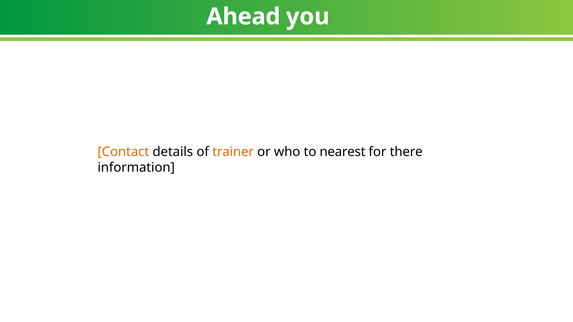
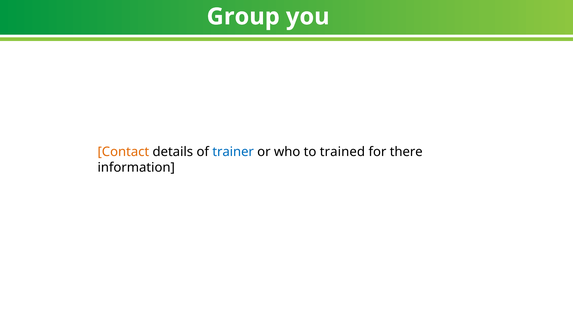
Ahead: Ahead -> Group
trainer colour: orange -> blue
nearest: nearest -> trained
